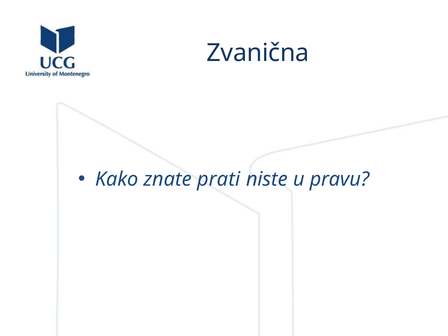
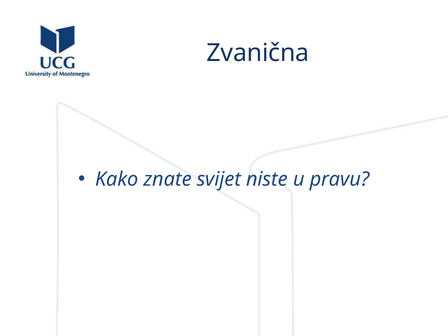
prati: prati -> svijet
